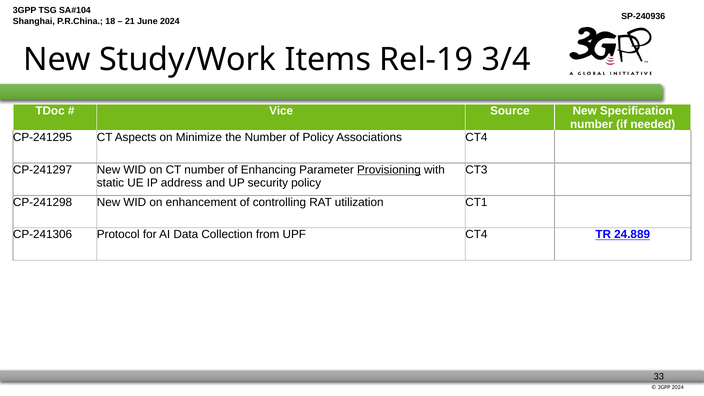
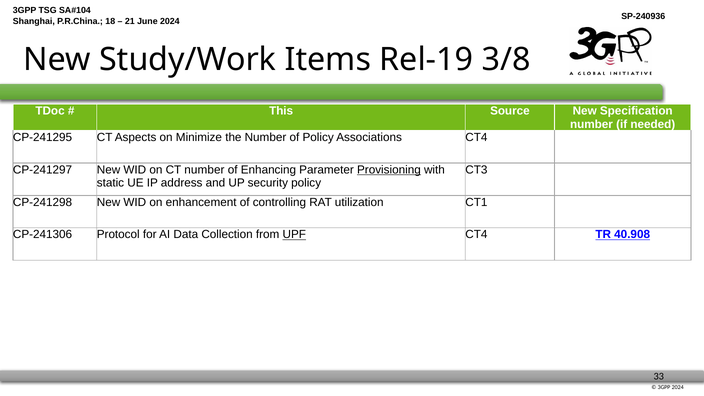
3/4: 3/4 -> 3/8
Vice: Vice -> This
UPF underline: none -> present
24.889: 24.889 -> 40.908
